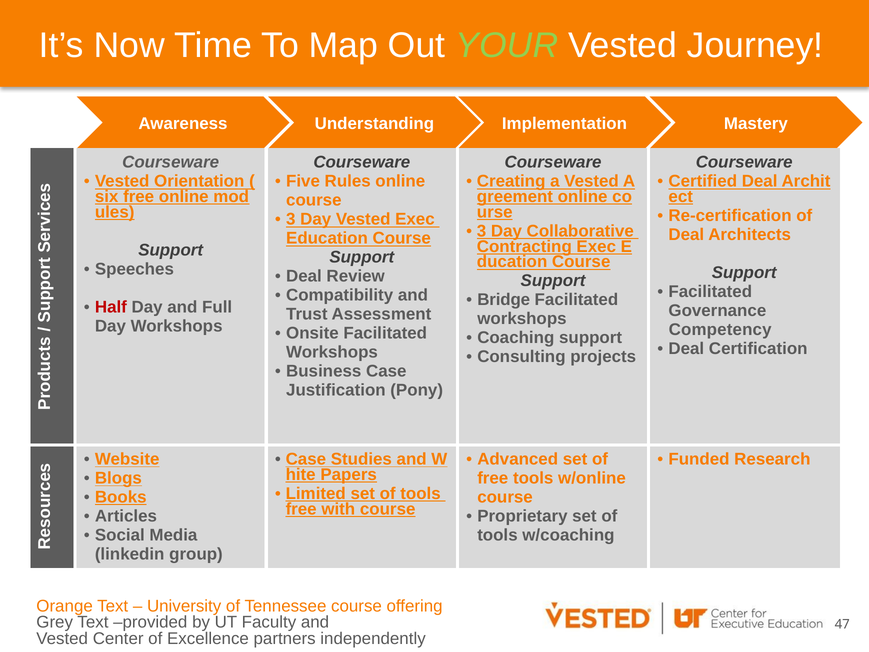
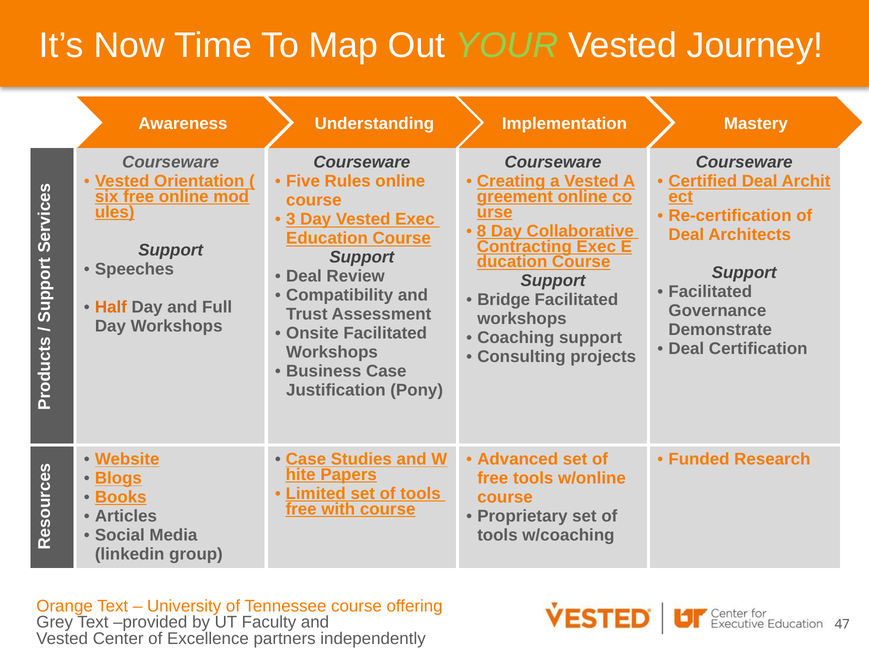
3 at (482, 231): 3 -> 8
Half colour: red -> orange
Competency: Competency -> Demonstrate
